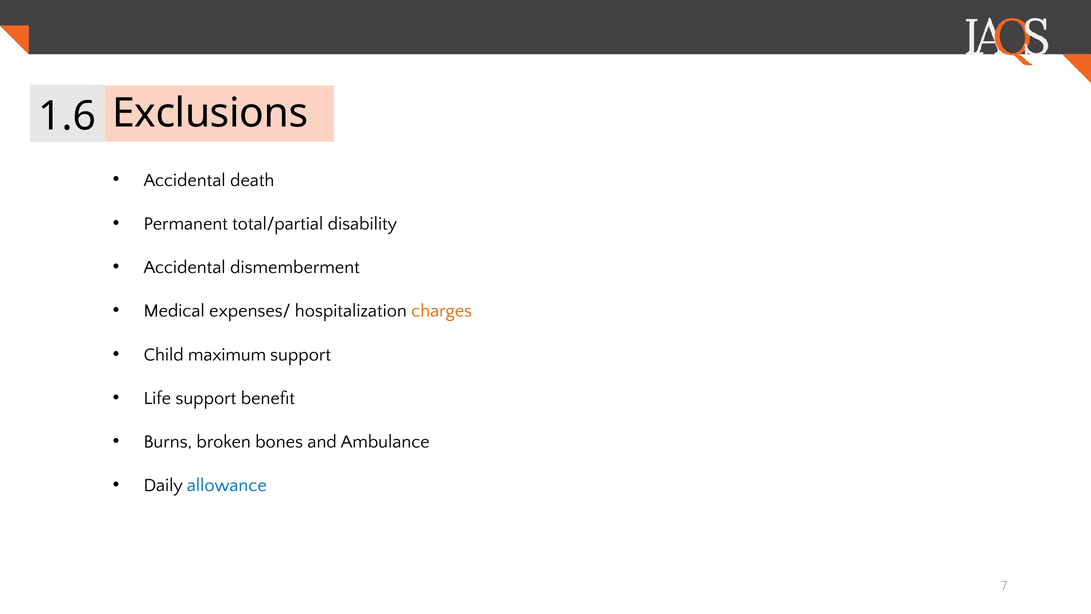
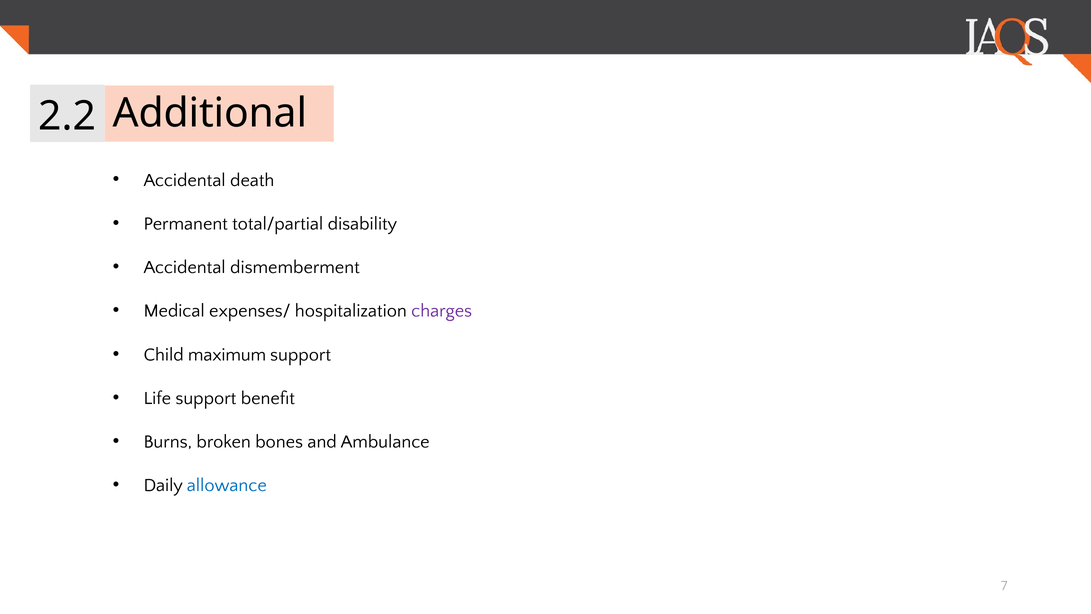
Exclusions: Exclusions -> Additional
1.6: 1.6 -> 2.2
charges colour: orange -> purple
